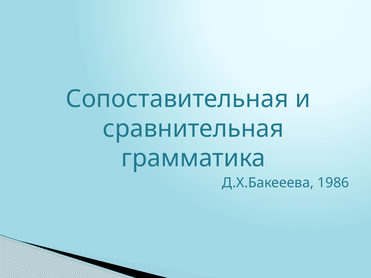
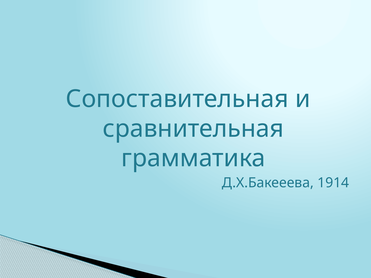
1986: 1986 -> 1914
